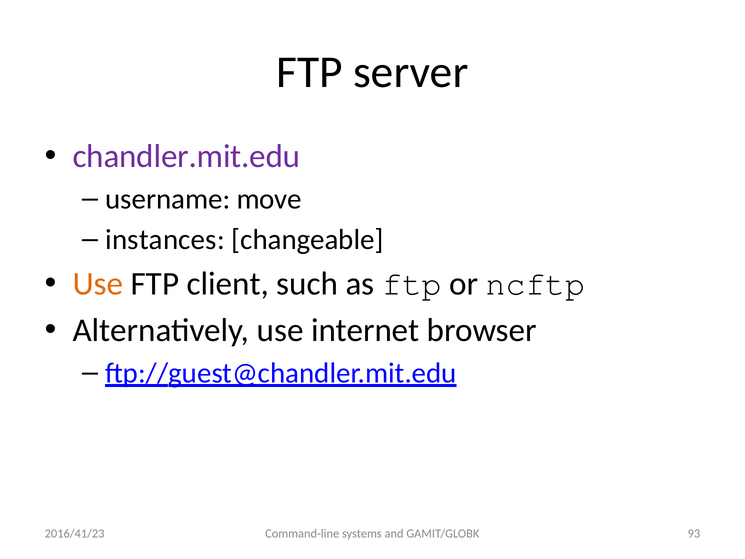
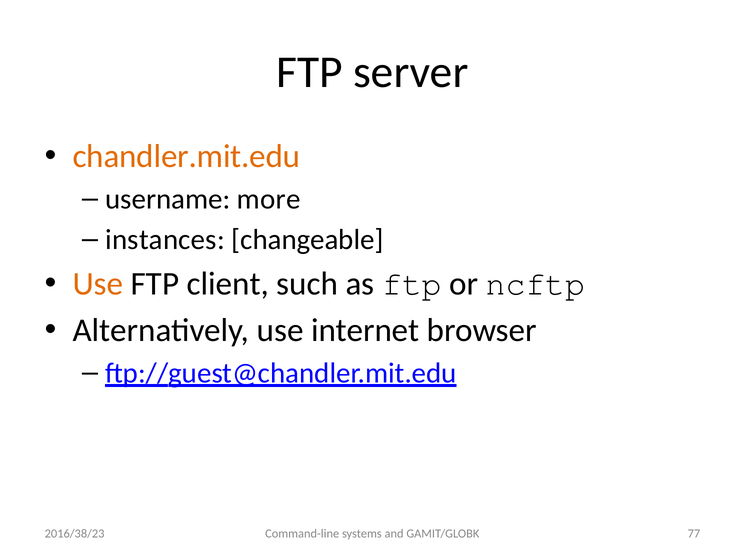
chandler.mit.edu colour: purple -> orange
move: move -> more
93: 93 -> 77
2016/41/23: 2016/41/23 -> 2016/38/23
